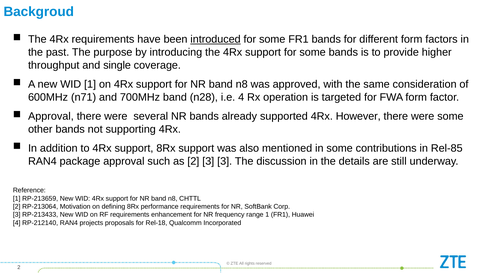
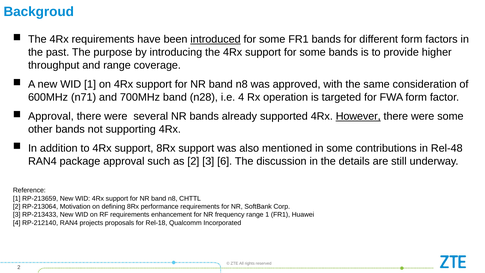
and single: single -> range
However underline: none -> present
Rel-85: Rel-85 -> Rel-48
3 3: 3 -> 6
